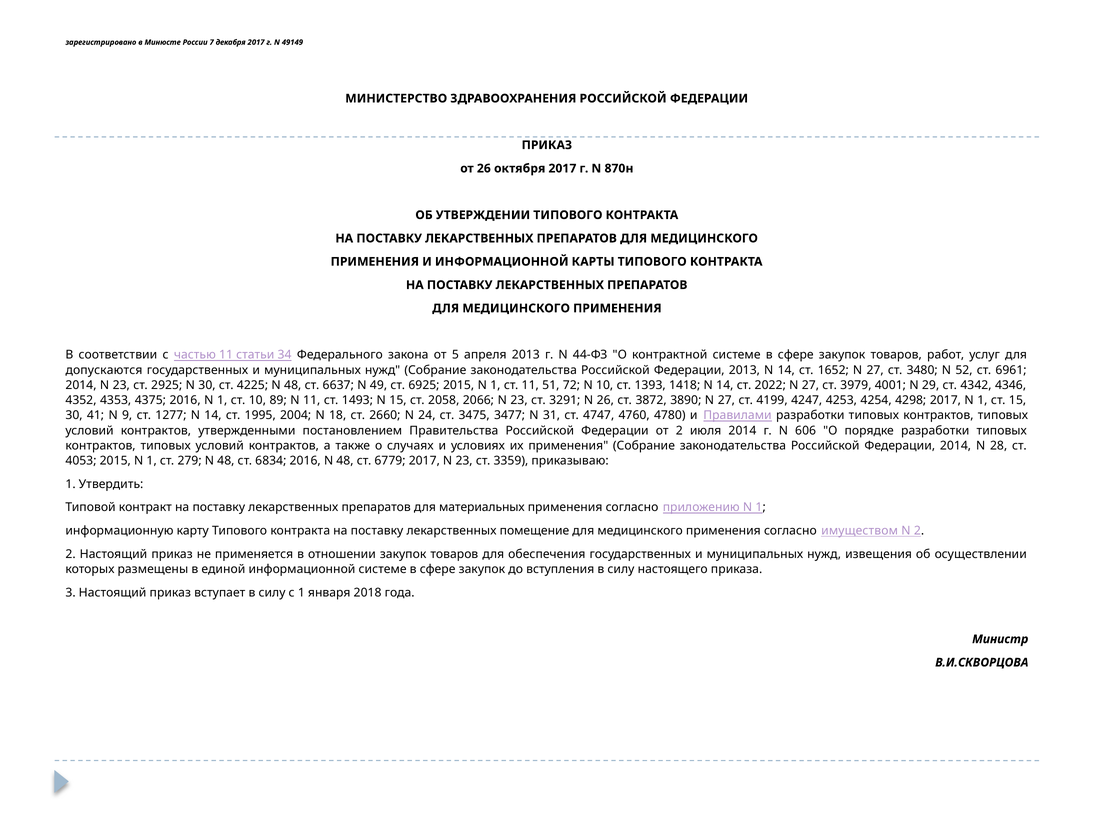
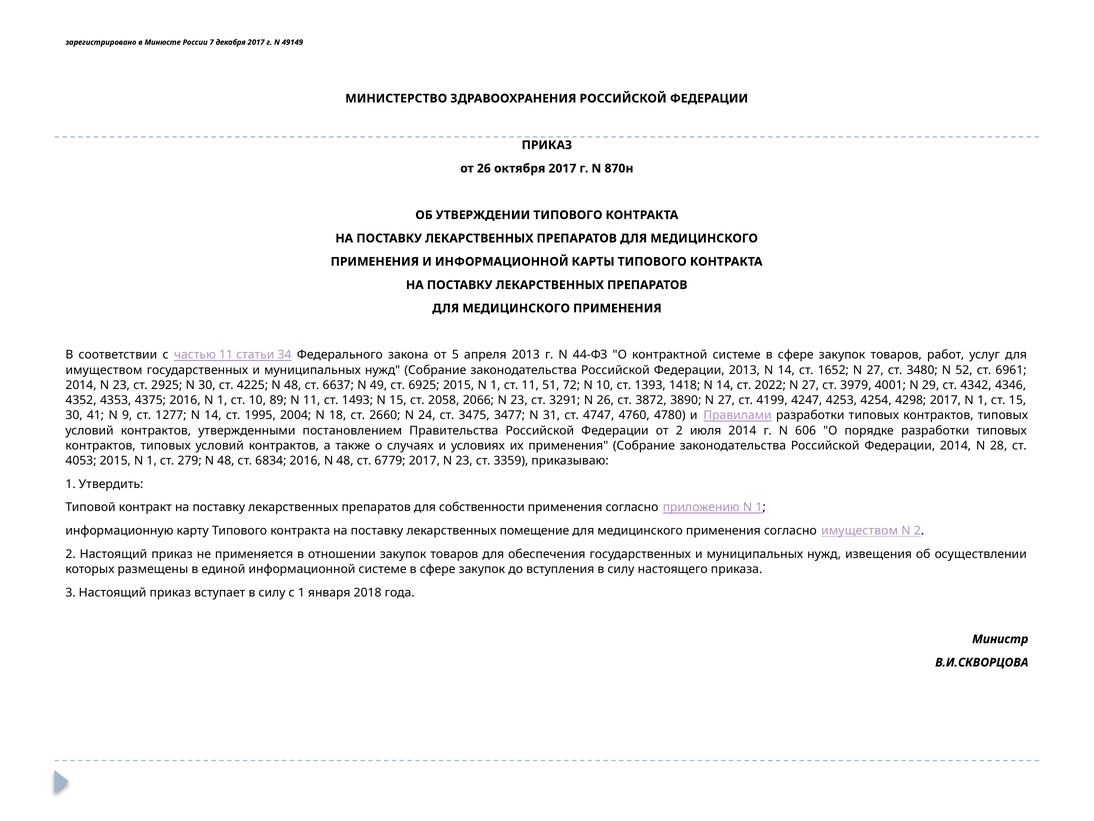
допускаются at (104, 370): допускаются -> имуществом
материальных: материальных -> собственности
